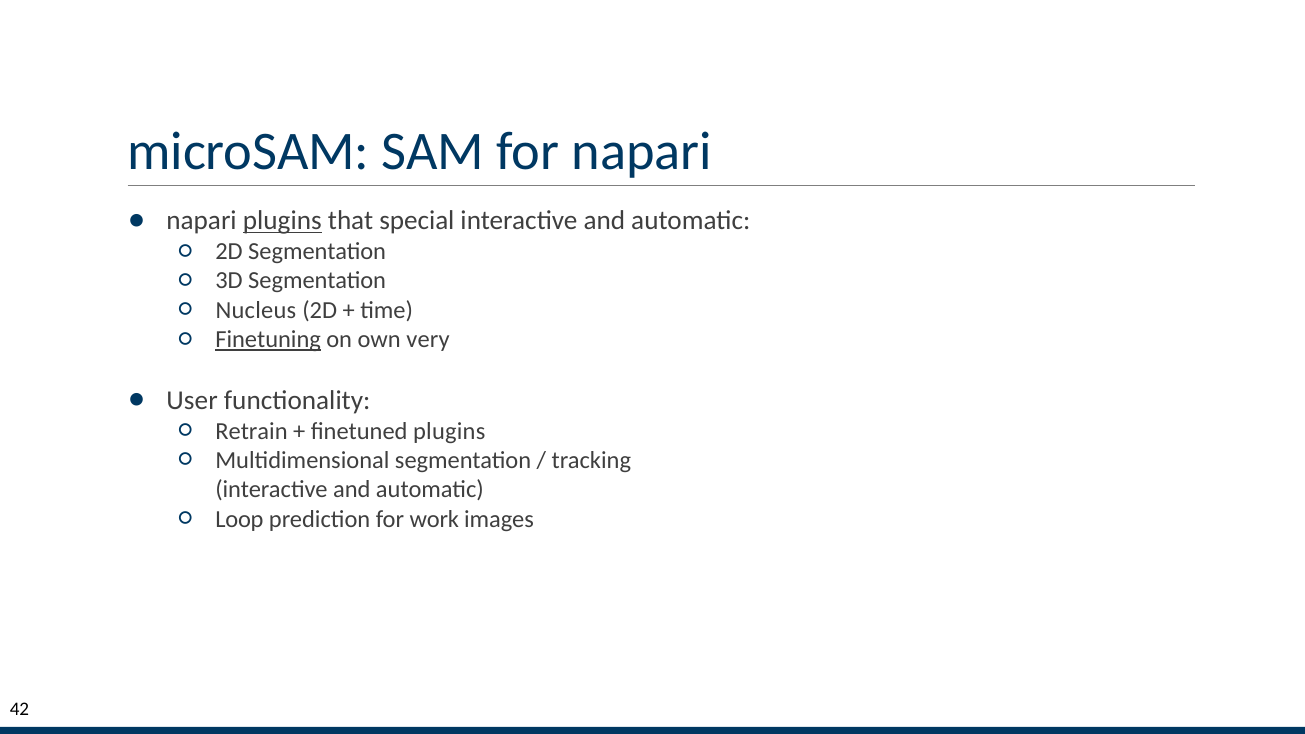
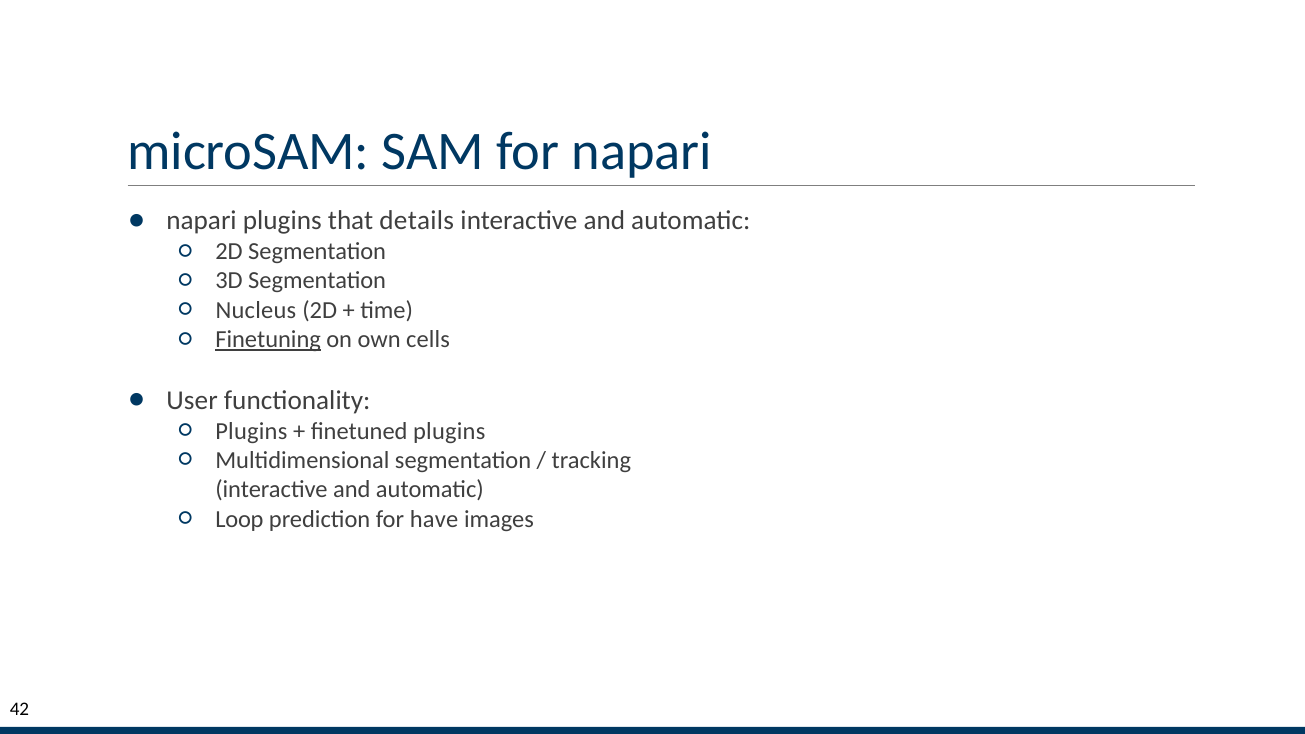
plugins at (282, 221) underline: present -> none
special: special -> details
very: very -> cells
Retrain at (251, 431): Retrain -> Plugins
work: work -> have
